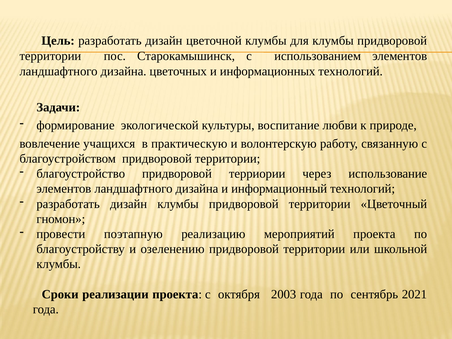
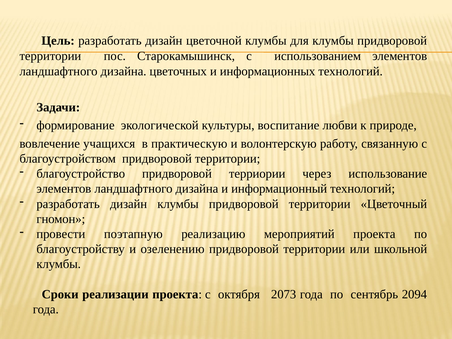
2003: 2003 -> 2073
2021: 2021 -> 2094
